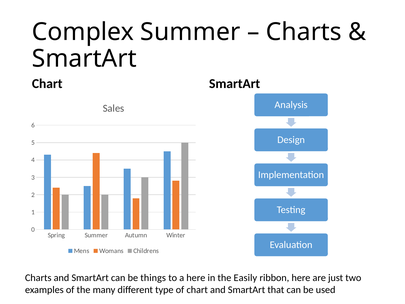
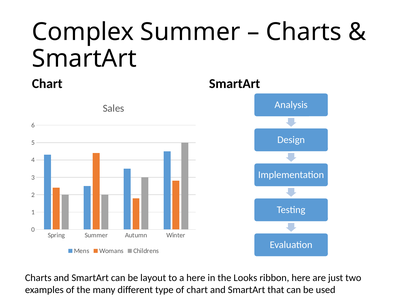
things: things -> layout
Easily: Easily -> Looks
